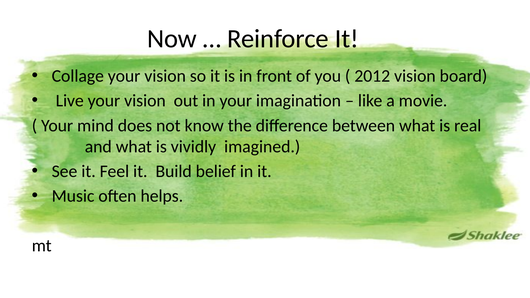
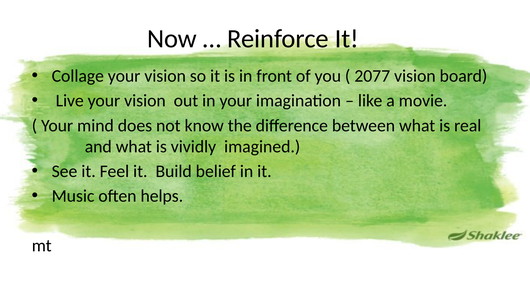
2012: 2012 -> 2077
